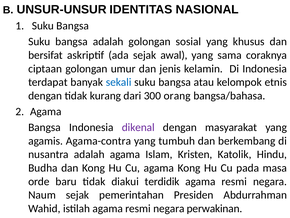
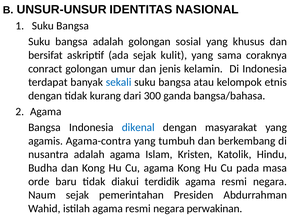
awal: awal -> kulit
ciptaan: ciptaan -> conract
orang: orang -> ganda
dikenal colour: purple -> blue
